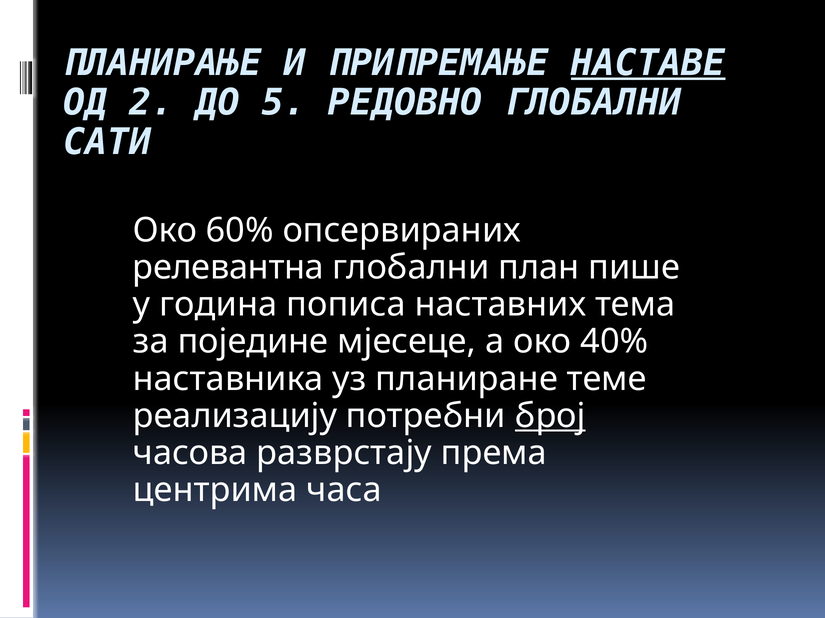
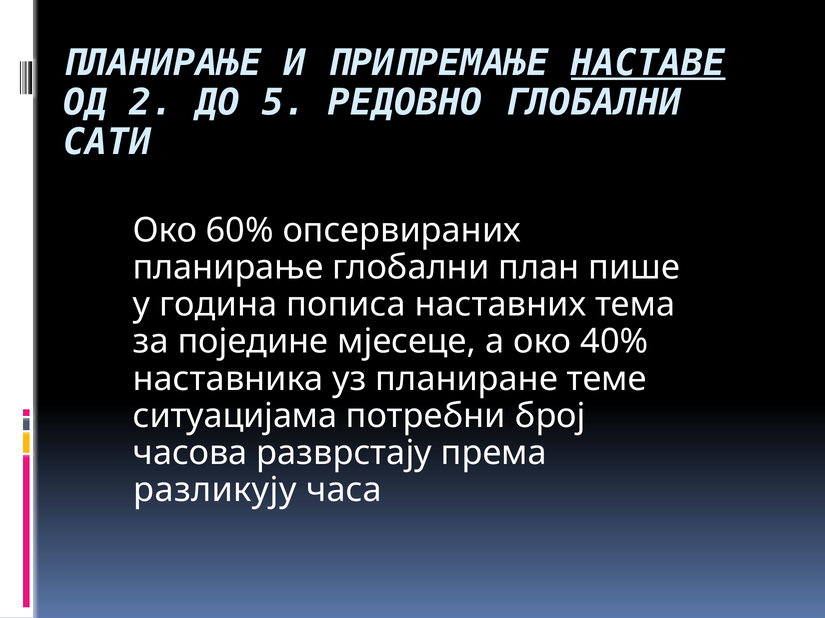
релевантна at (228, 268): релевантна -> планирање
реализацију: реализацију -> ситуацијама
број underline: present -> none
центрима: центрима -> разликују
